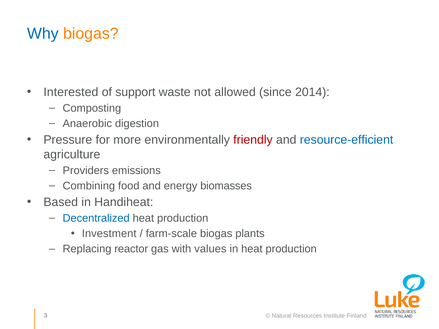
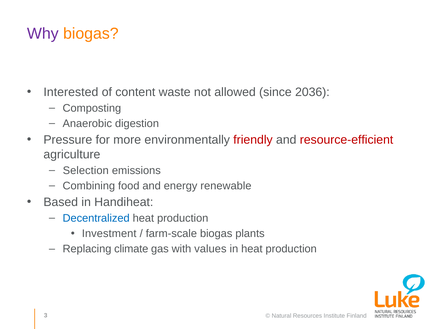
Why colour: blue -> purple
support: support -> content
2014: 2014 -> 2036
resource-efficient colour: blue -> red
Providers: Providers -> Selection
biomasses: biomasses -> renewable
reactor: reactor -> climate
